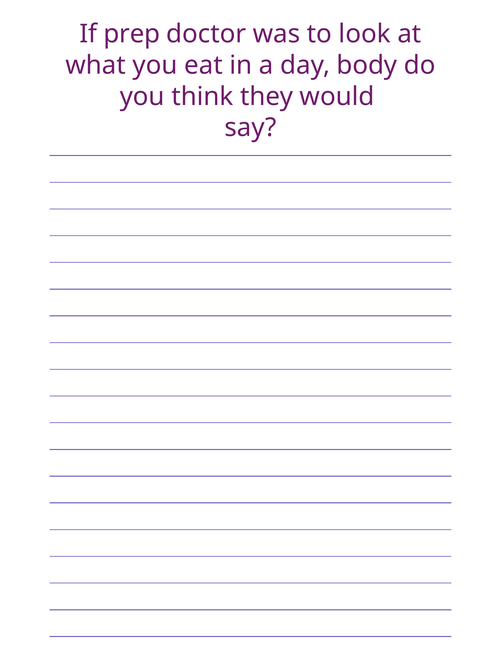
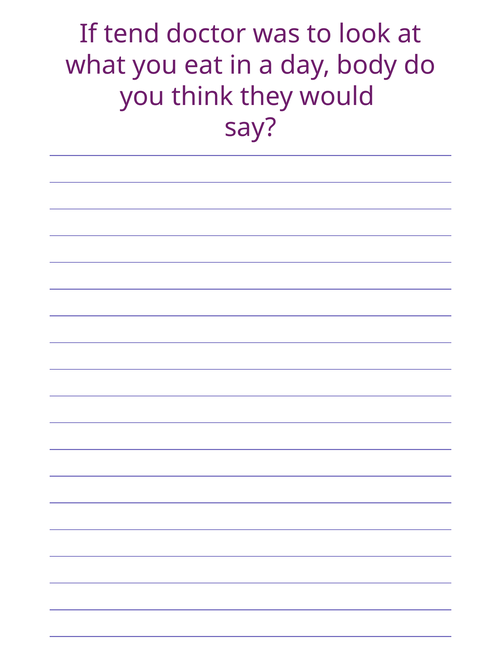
prep: prep -> tend
